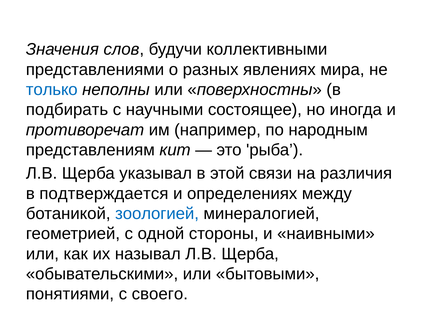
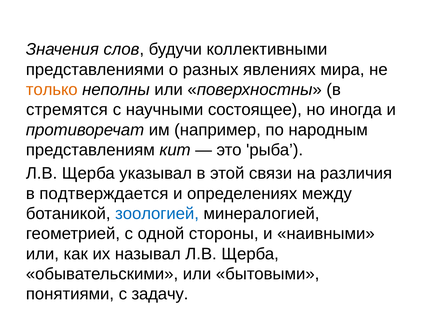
только colour: blue -> orange
подбирать: подбирать -> стремятся
своего: своего -> задачу
